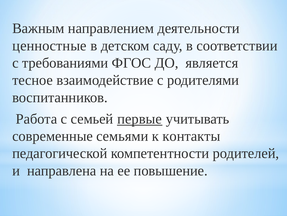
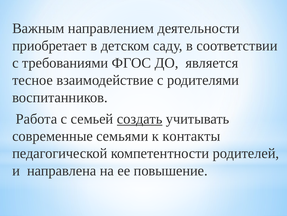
ценностные: ценностные -> приобретает
первые: первые -> создать
